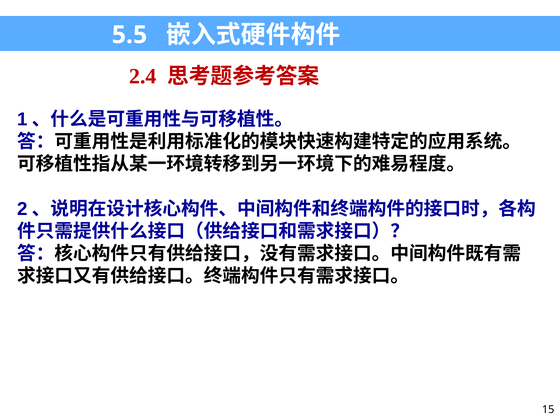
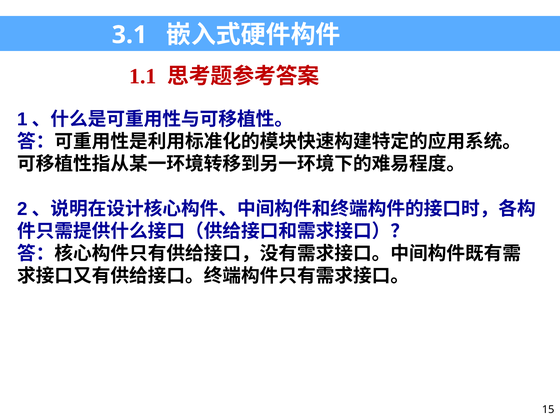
5.5: 5.5 -> 3.1
2.4: 2.4 -> 1.1
